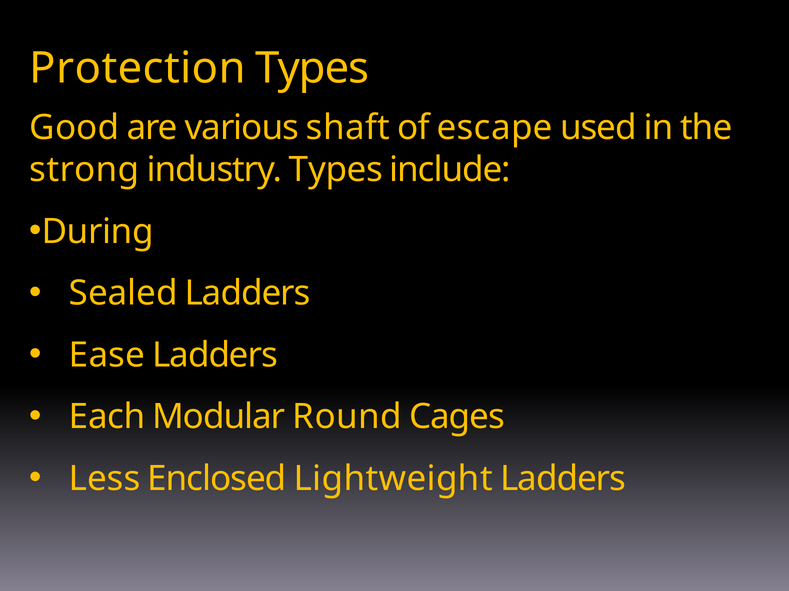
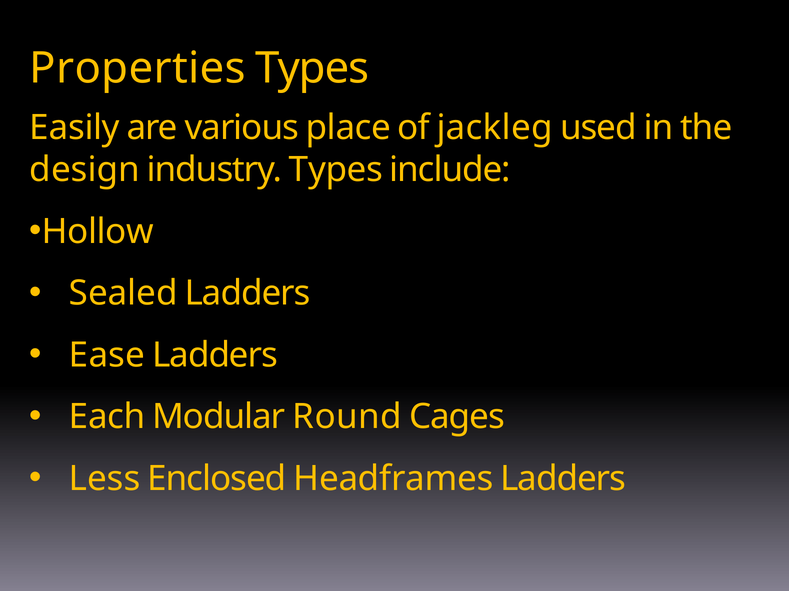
Protection: Protection -> Properties
Good: Good -> Easily
shaft: shaft -> place
escape: escape -> jackleg
strong: strong -> design
During: During -> Hollow
Lightweight: Lightweight -> Headframes
